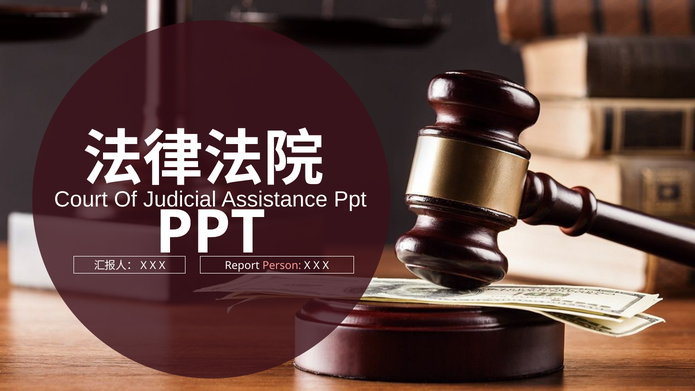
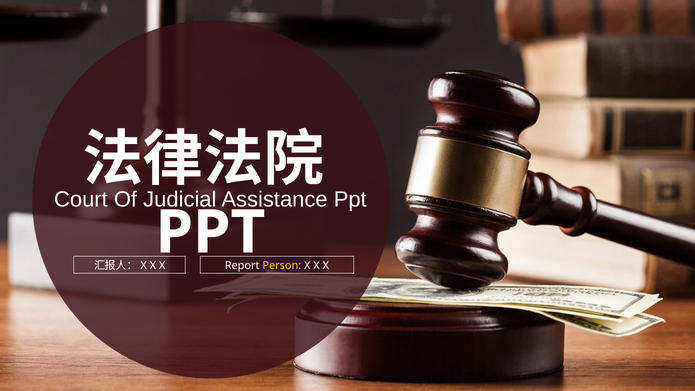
Person colour: pink -> yellow
